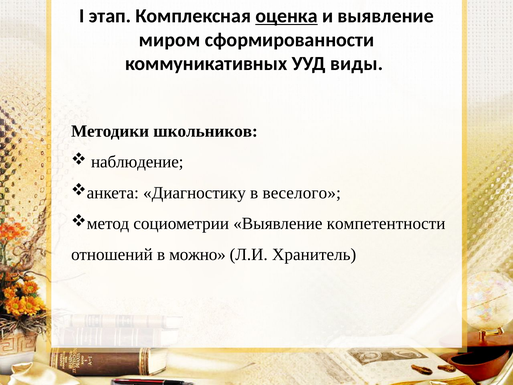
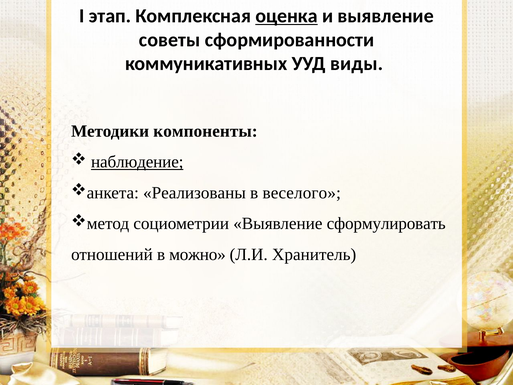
миром: миром -> советы
школьников: школьников -> компоненты
наблюдение underline: none -> present
Диагностику: Диагностику -> Реализованы
компетентности: компетентности -> сформулировать
